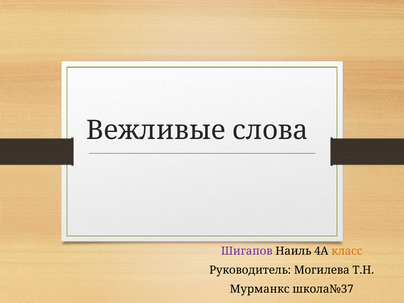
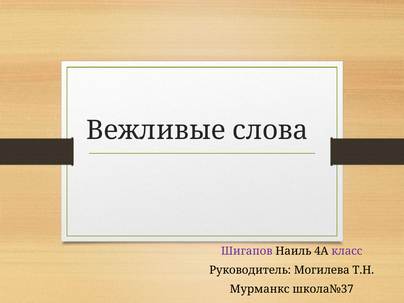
класс colour: orange -> purple
